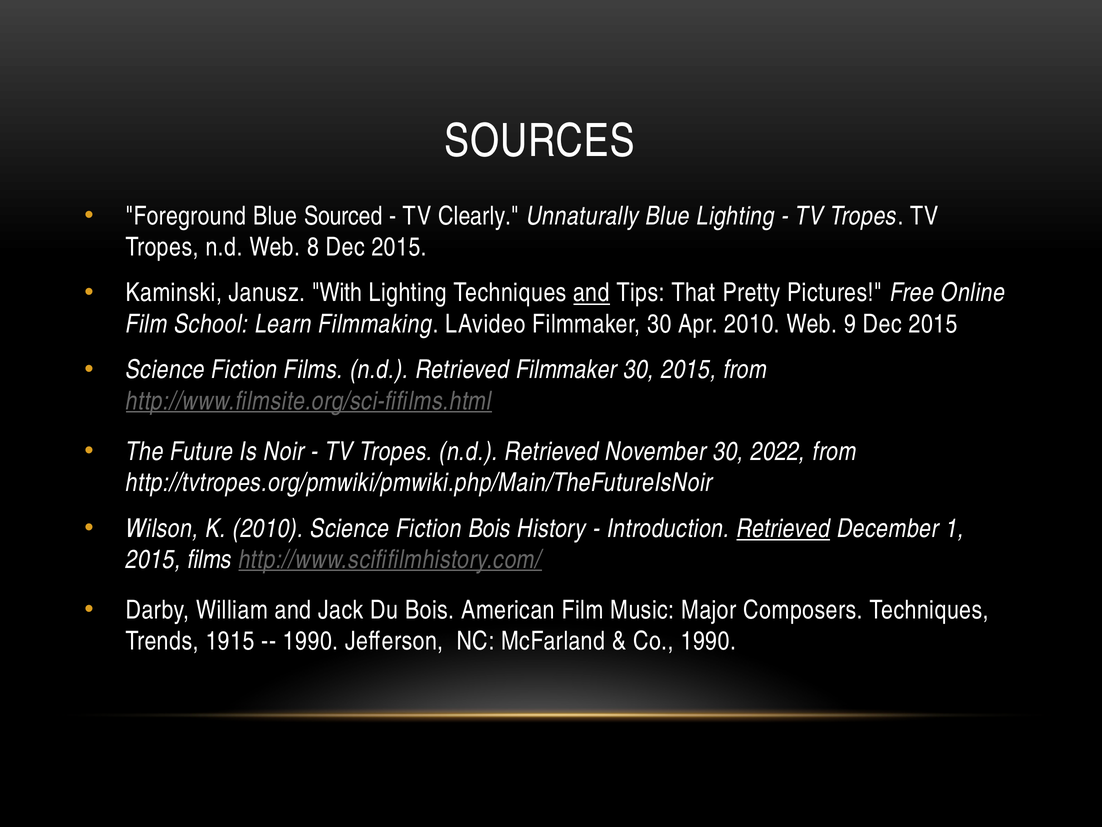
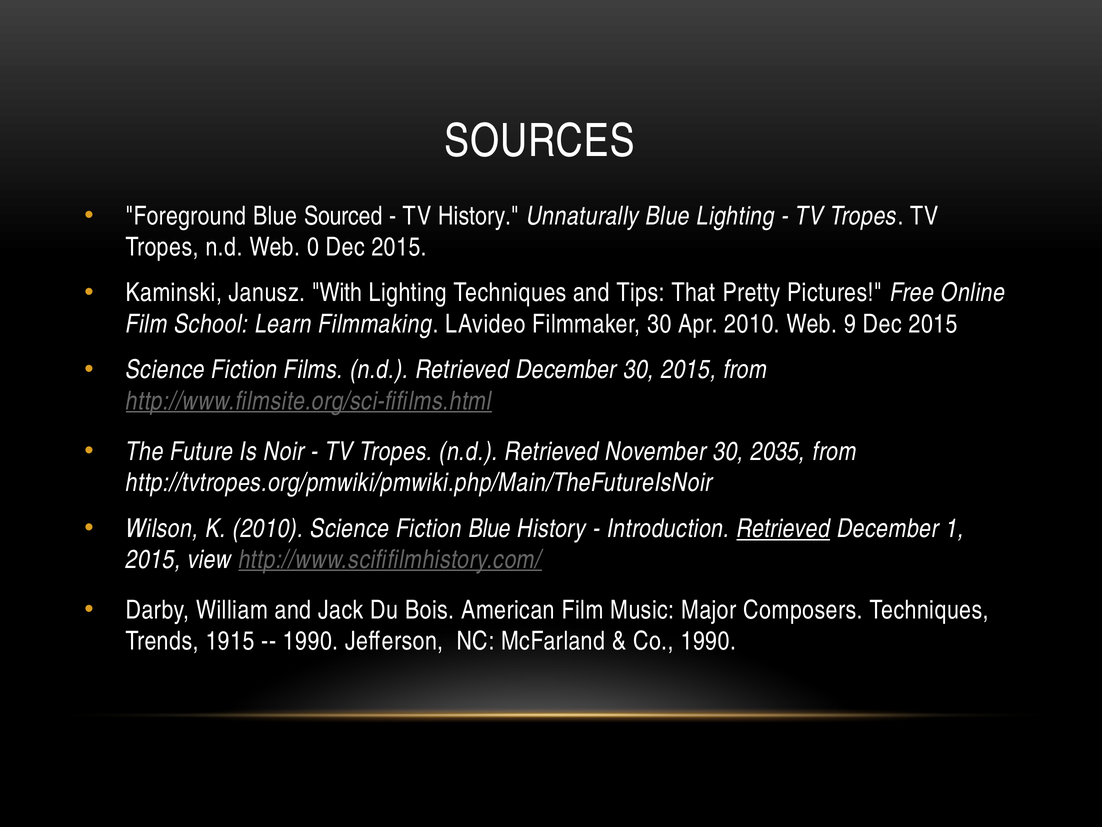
TV Clearly: Clearly -> History
8: 8 -> 0
and at (591, 293) underline: present -> none
n.d Retrieved Filmmaker: Filmmaker -> December
2022: 2022 -> 2035
Fiction Bois: Bois -> Blue
2015 films: films -> view
